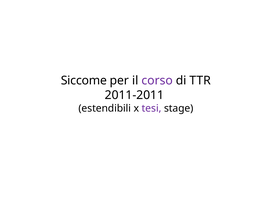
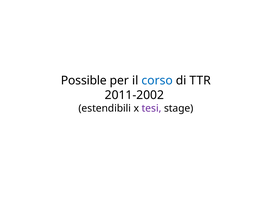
Siccome: Siccome -> Possible
corso colour: purple -> blue
2011-2011: 2011-2011 -> 2011-2002
